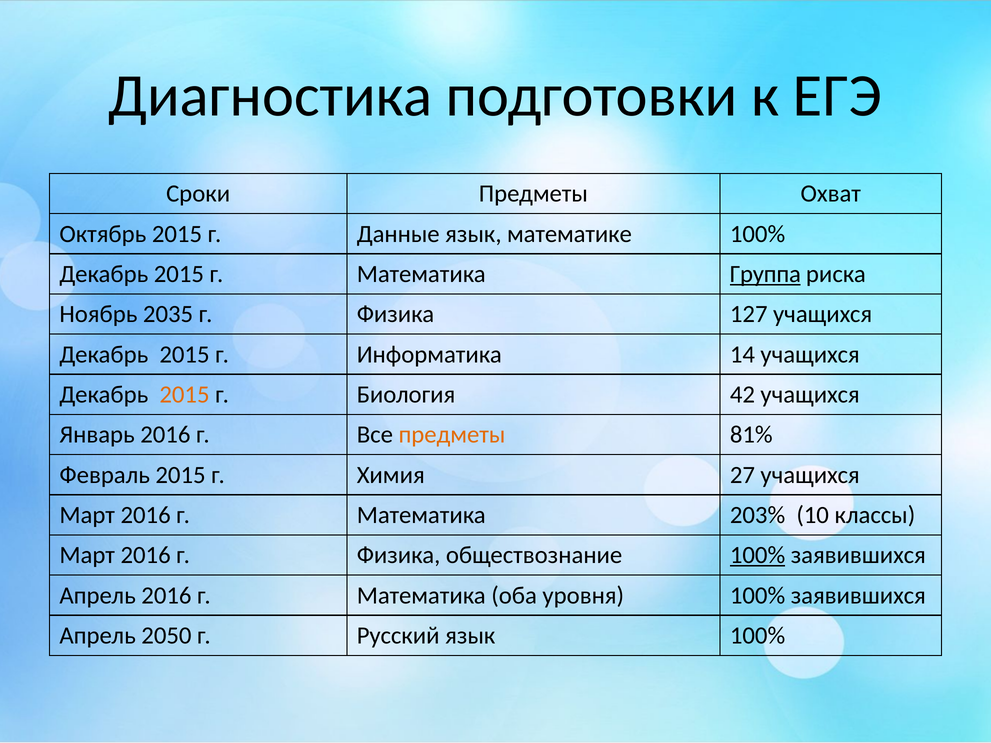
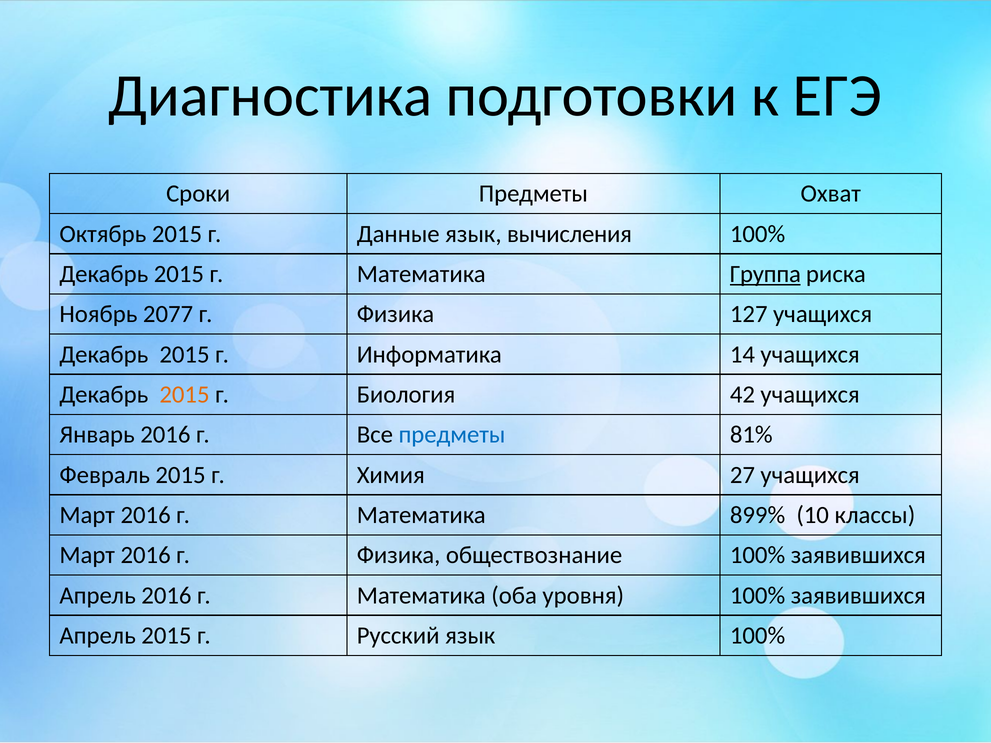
математике: математике -> вычисления
2035: 2035 -> 2077
предметы at (452, 435) colour: orange -> blue
203%: 203% -> 899%
100% at (758, 555) underline: present -> none
Апрель 2050: 2050 -> 2015
